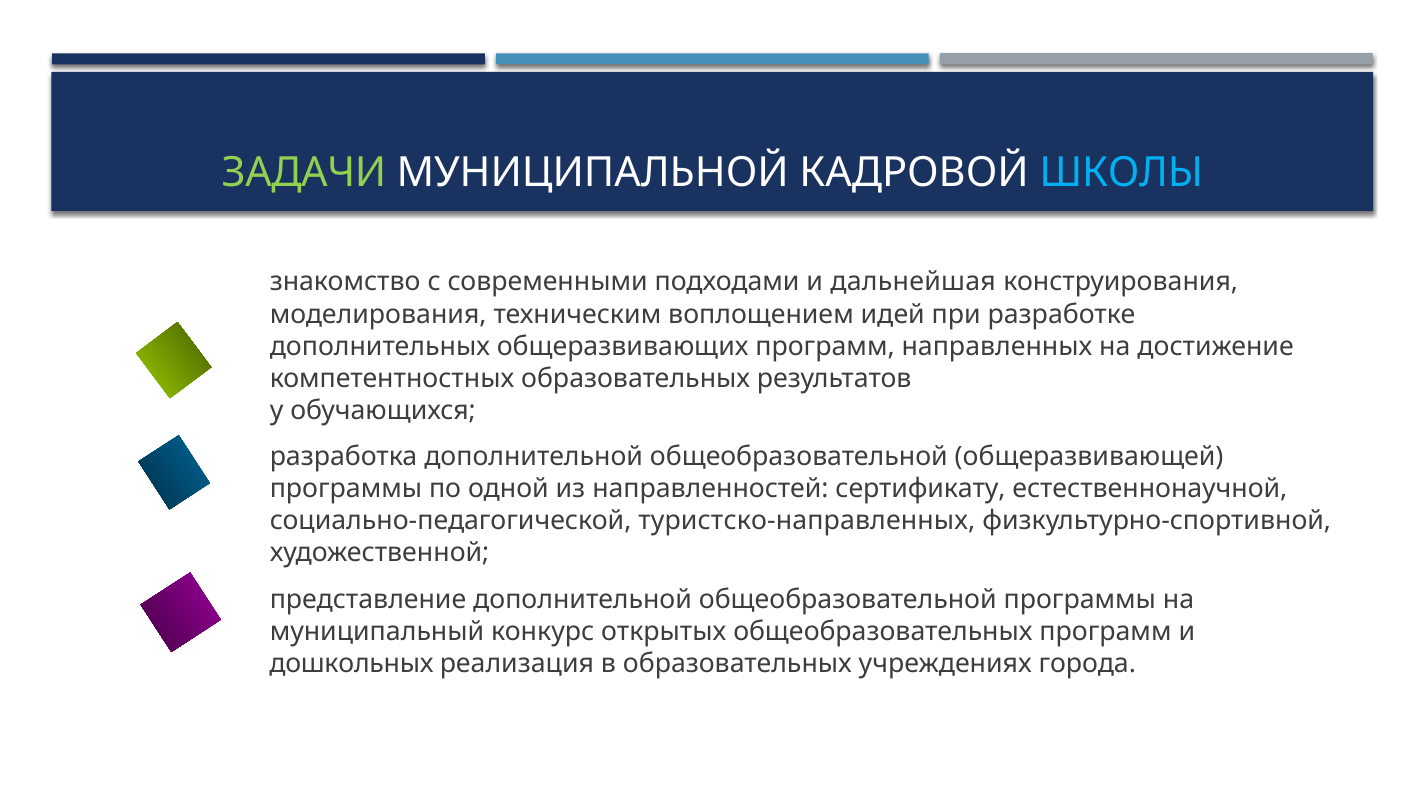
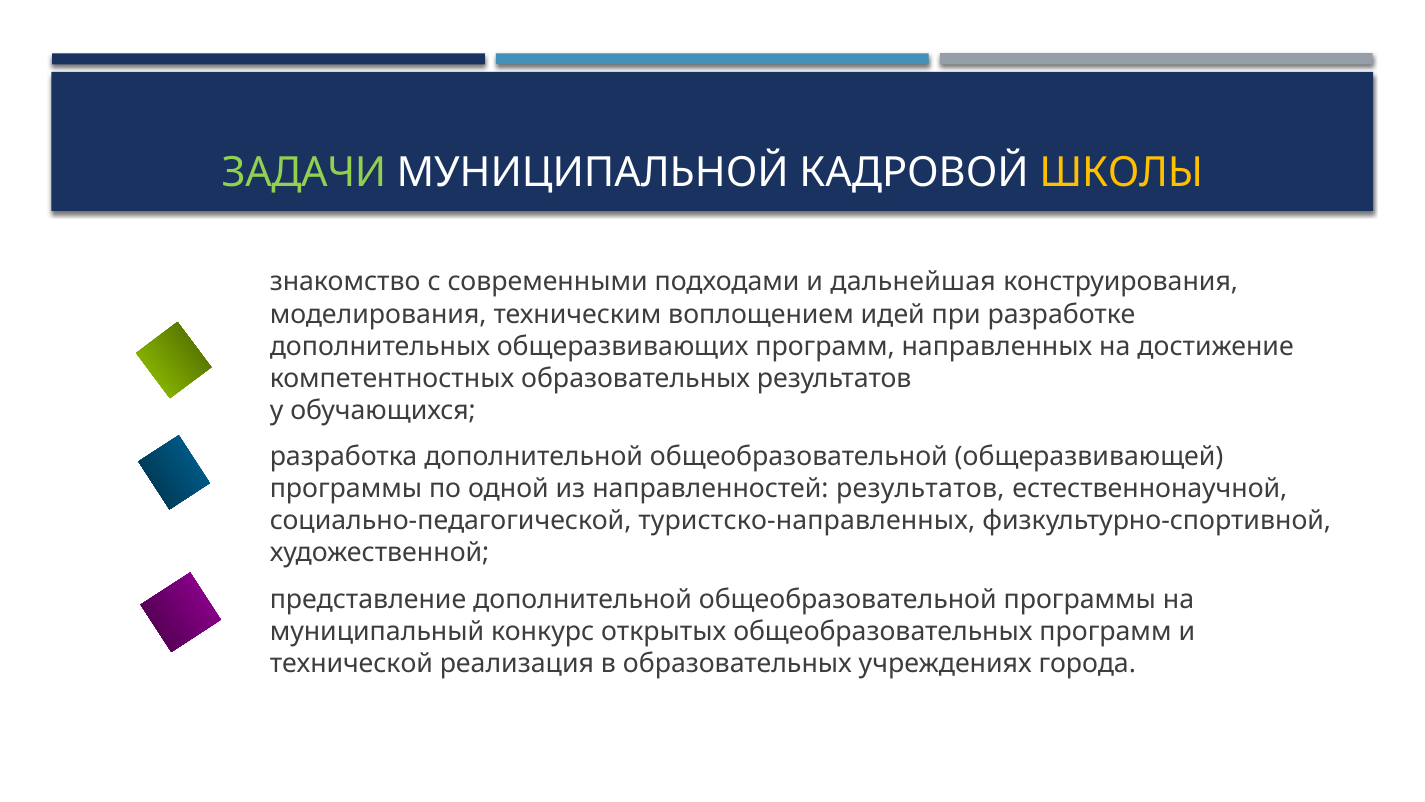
ШКОЛЫ colour: light blue -> yellow
направленностей сертификату: сертификату -> результатов
дошкольных: дошкольных -> технической
